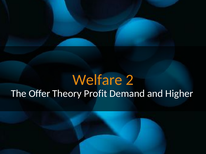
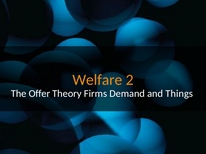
Profit: Profit -> Firms
Higher: Higher -> Things
